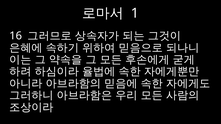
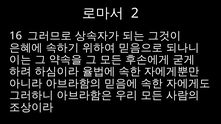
1: 1 -> 2
